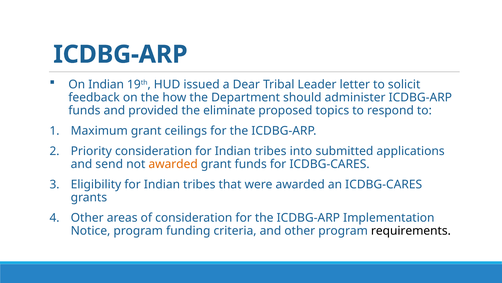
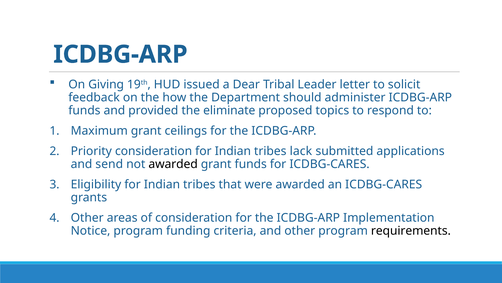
On Indian: Indian -> Giving
into: into -> lack
awarded at (173, 164) colour: orange -> black
